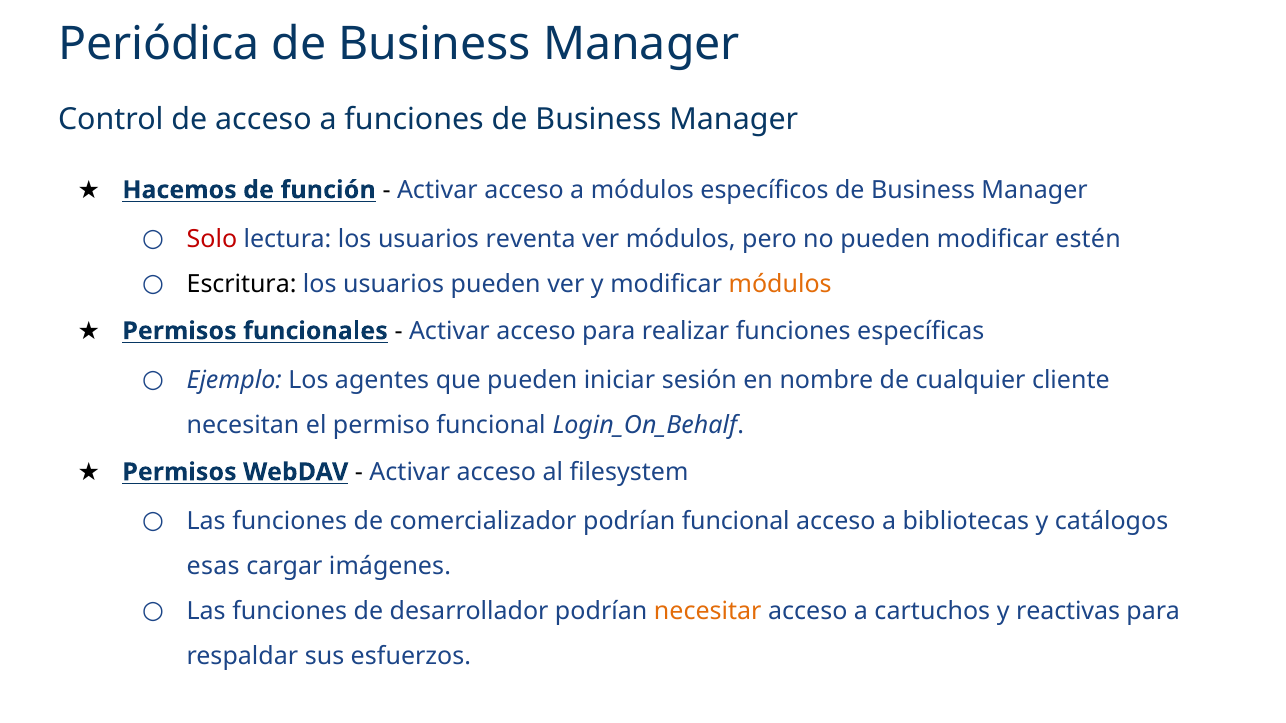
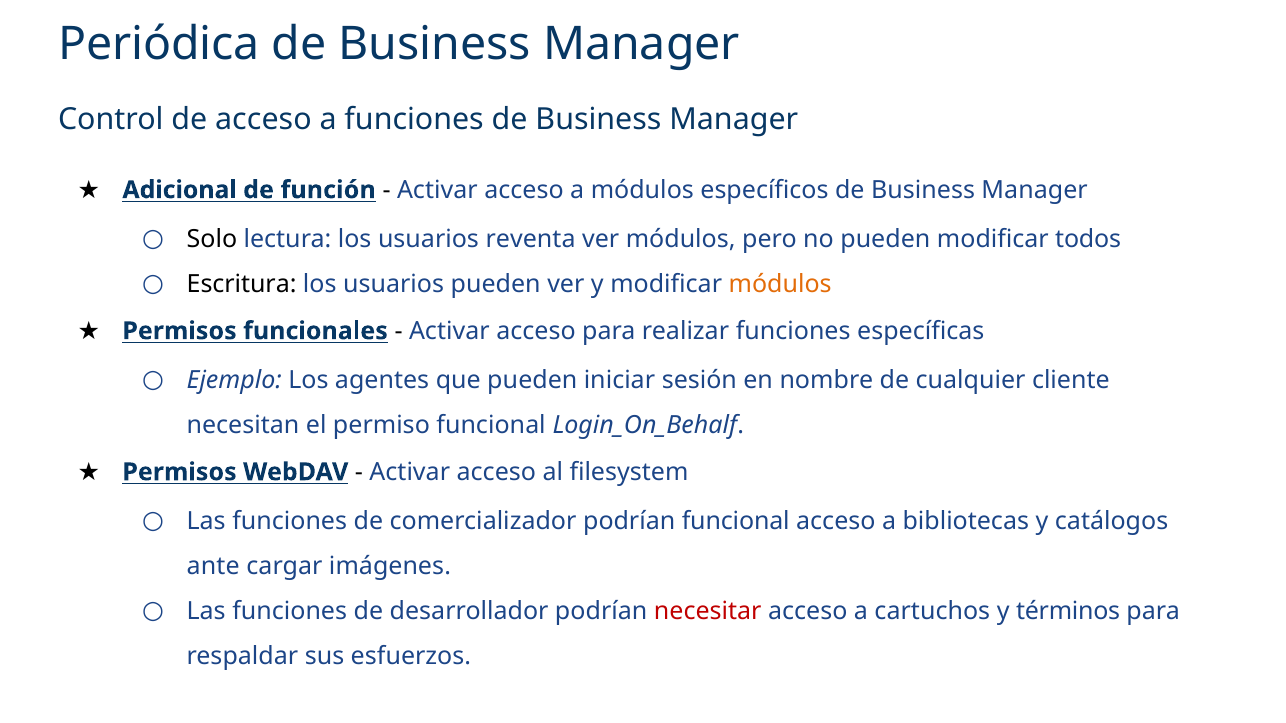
Hacemos: Hacemos -> Adicional
Solo colour: red -> black
estén: estén -> todos
esas: esas -> ante
necesitar colour: orange -> red
reactivas: reactivas -> términos
